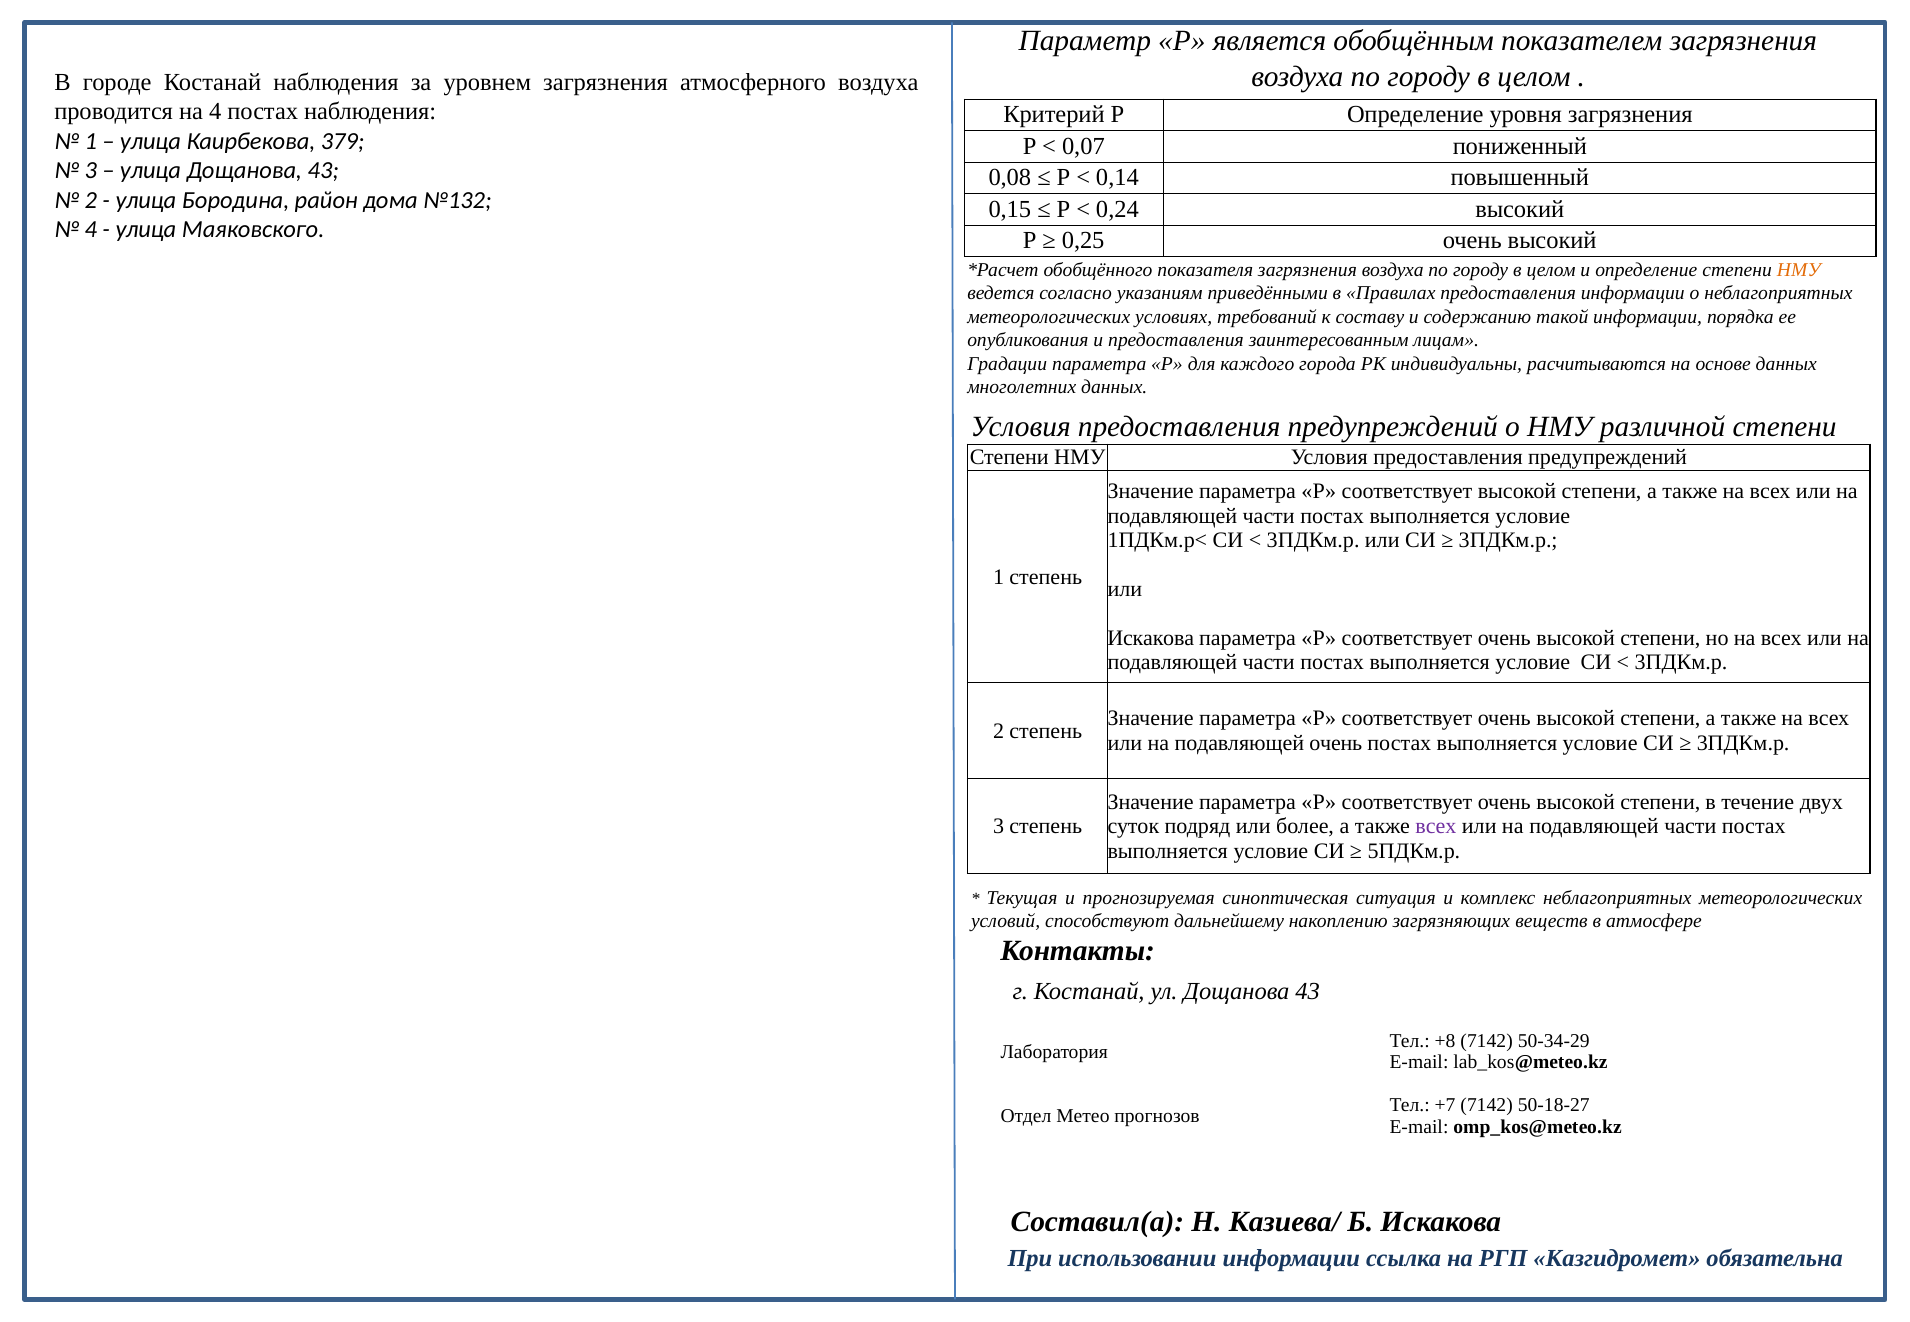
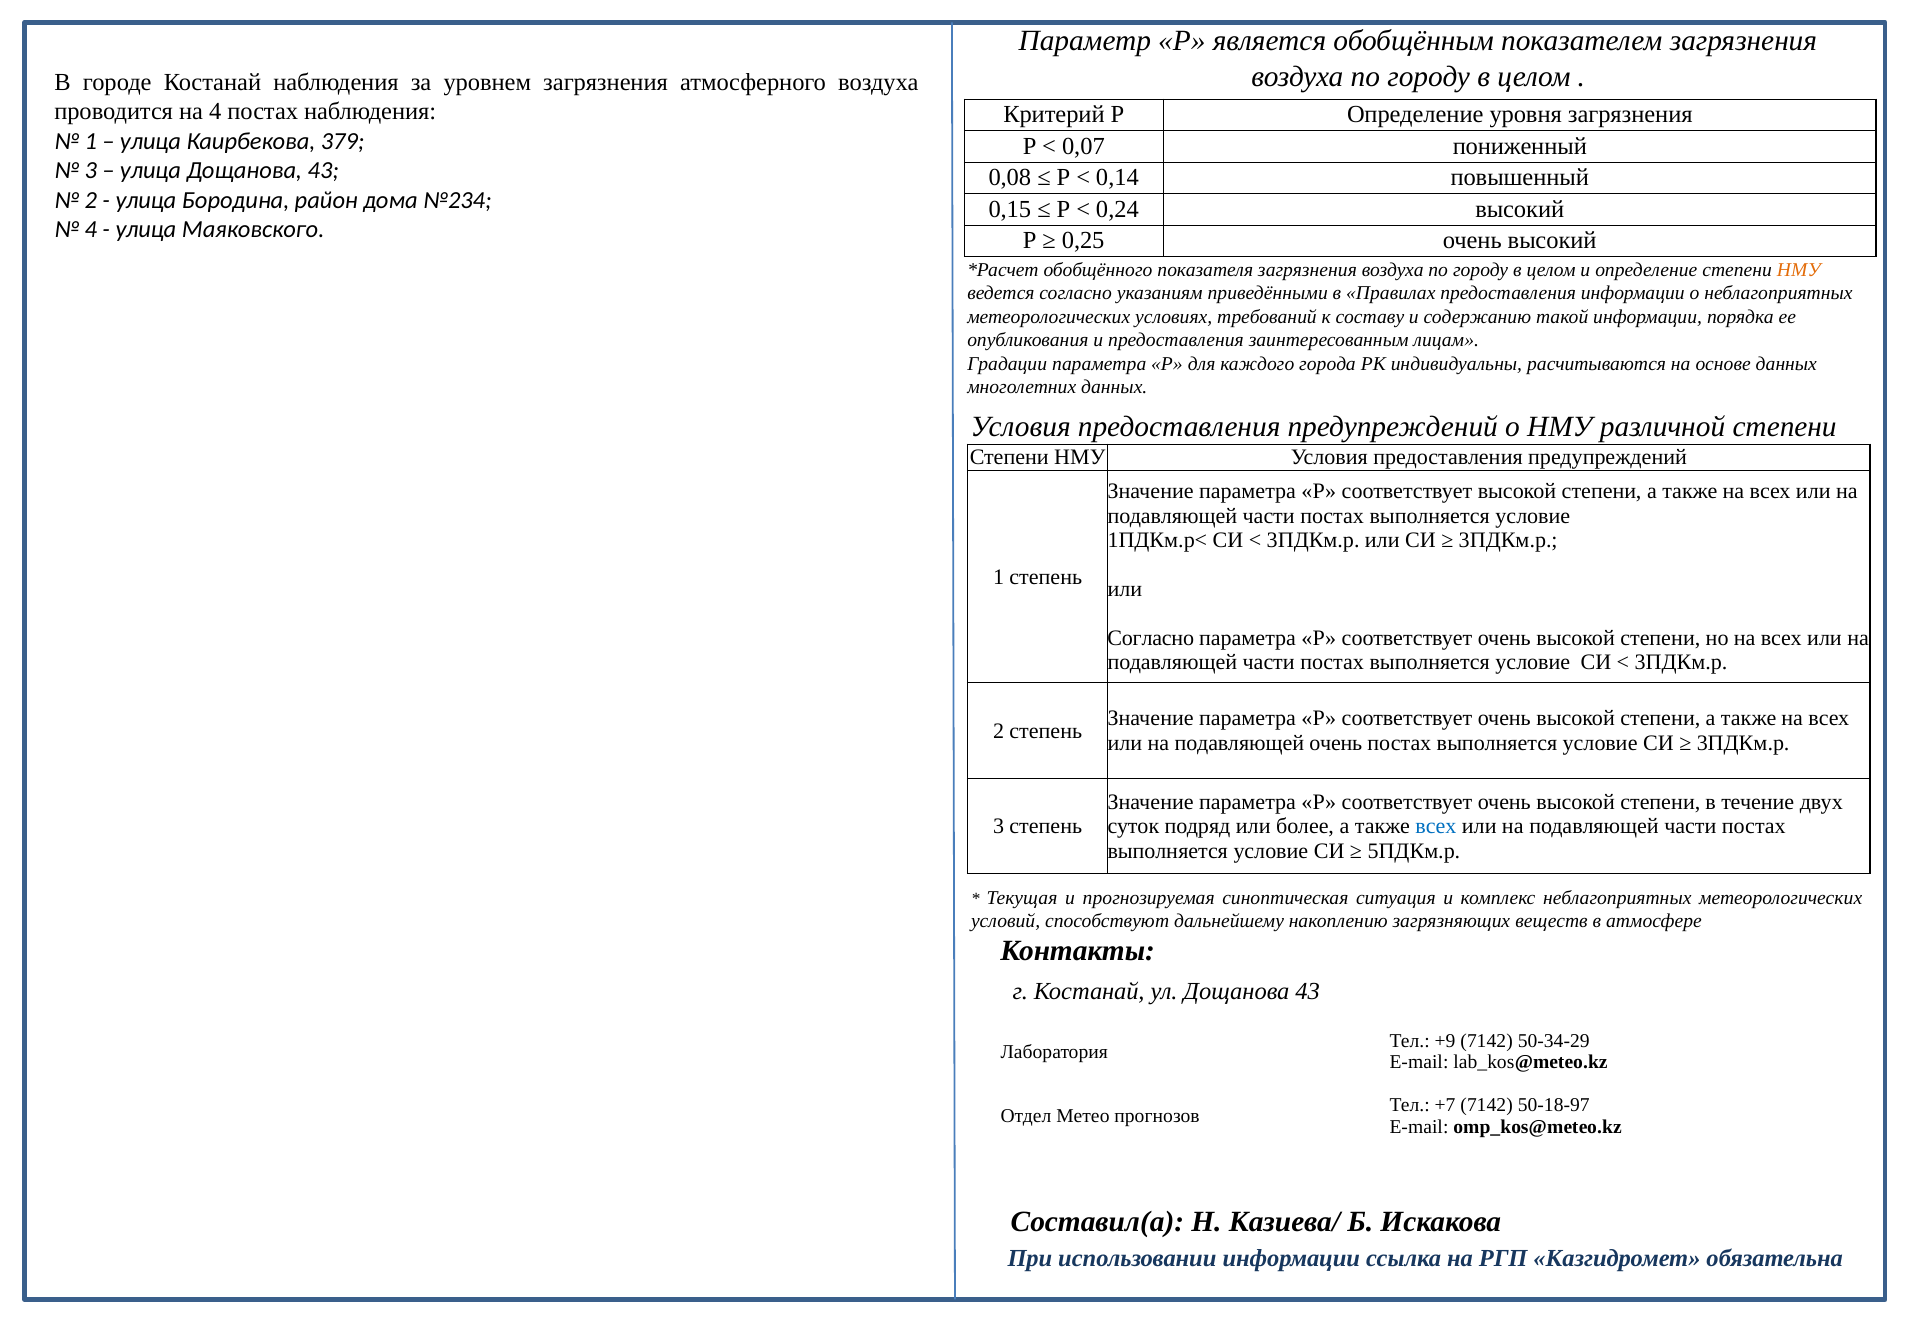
№132: №132 -> №234
Искакова at (1151, 638): Искакова -> Согласно
всех at (1436, 826) colour: purple -> blue
+8: +8 -> +9
50-18-27: 50-18-27 -> 50-18-97
